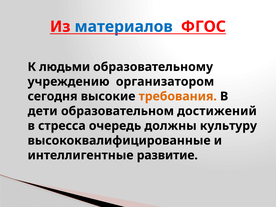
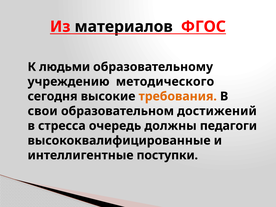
материалов colour: blue -> black
организатором: организатором -> методического
дети: дети -> свои
культуру: культуру -> педагоги
развитие: развитие -> поступки
